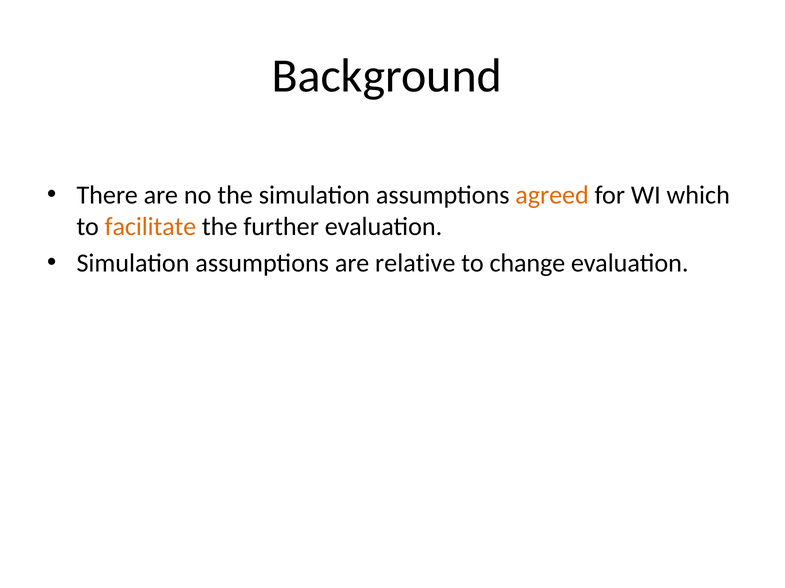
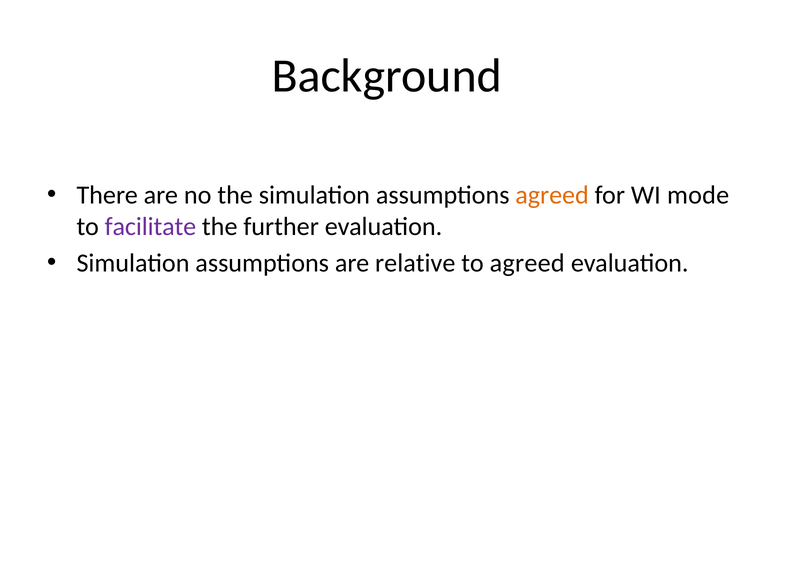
which: which -> mode
facilitate colour: orange -> purple
to change: change -> agreed
